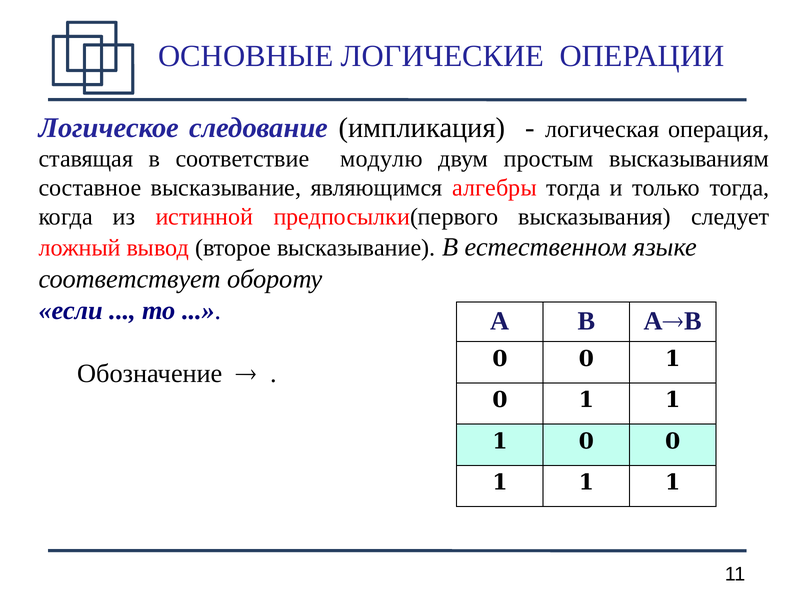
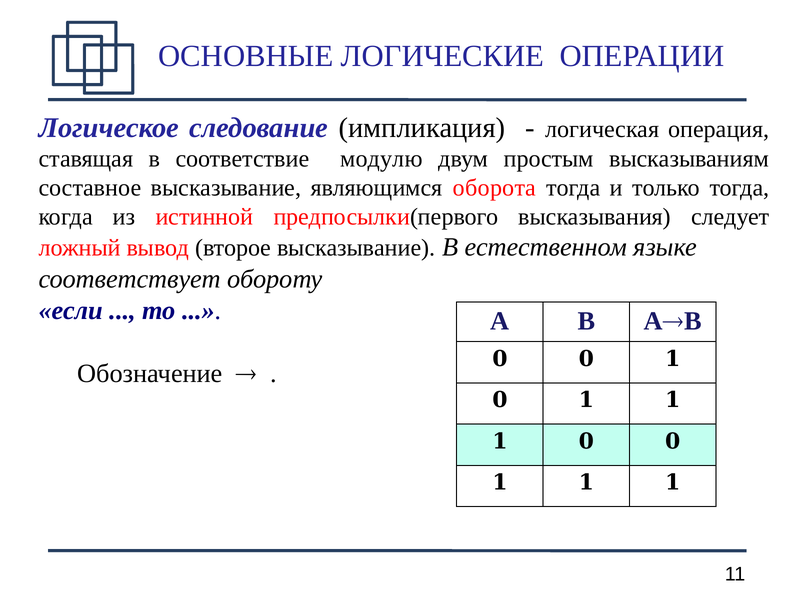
алгебры: алгебры -> оборота
